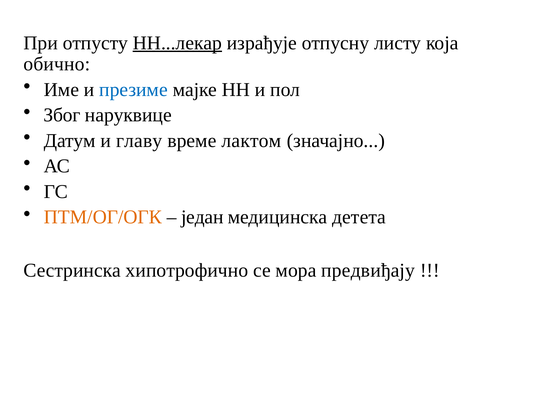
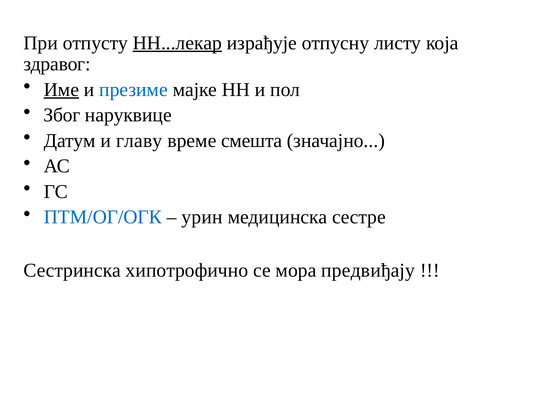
обично: обично -> здравог
Име underline: none -> present
лактом: лактом -> смешта
ПТМ/ОГ/ОГК colour: orange -> blue
један: један -> урин
детета: детета -> сестре
